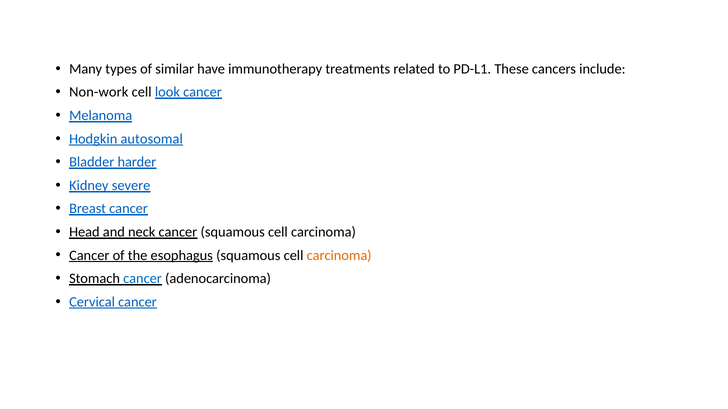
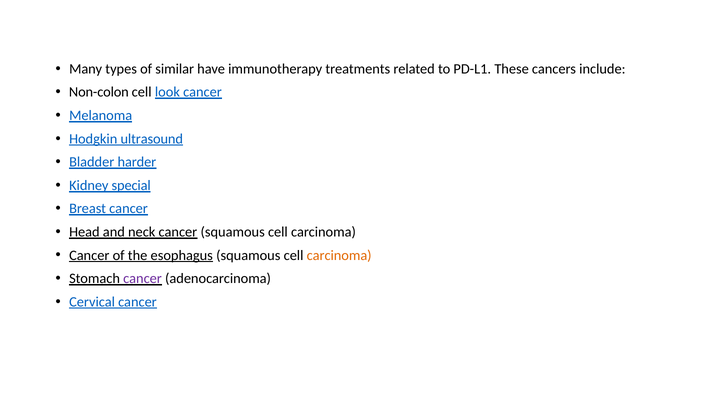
Non-work: Non-work -> Non-colon
autosomal: autosomal -> ultrasound
severe: severe -> special
cancer at (143, 279) colour: blue -> purple
